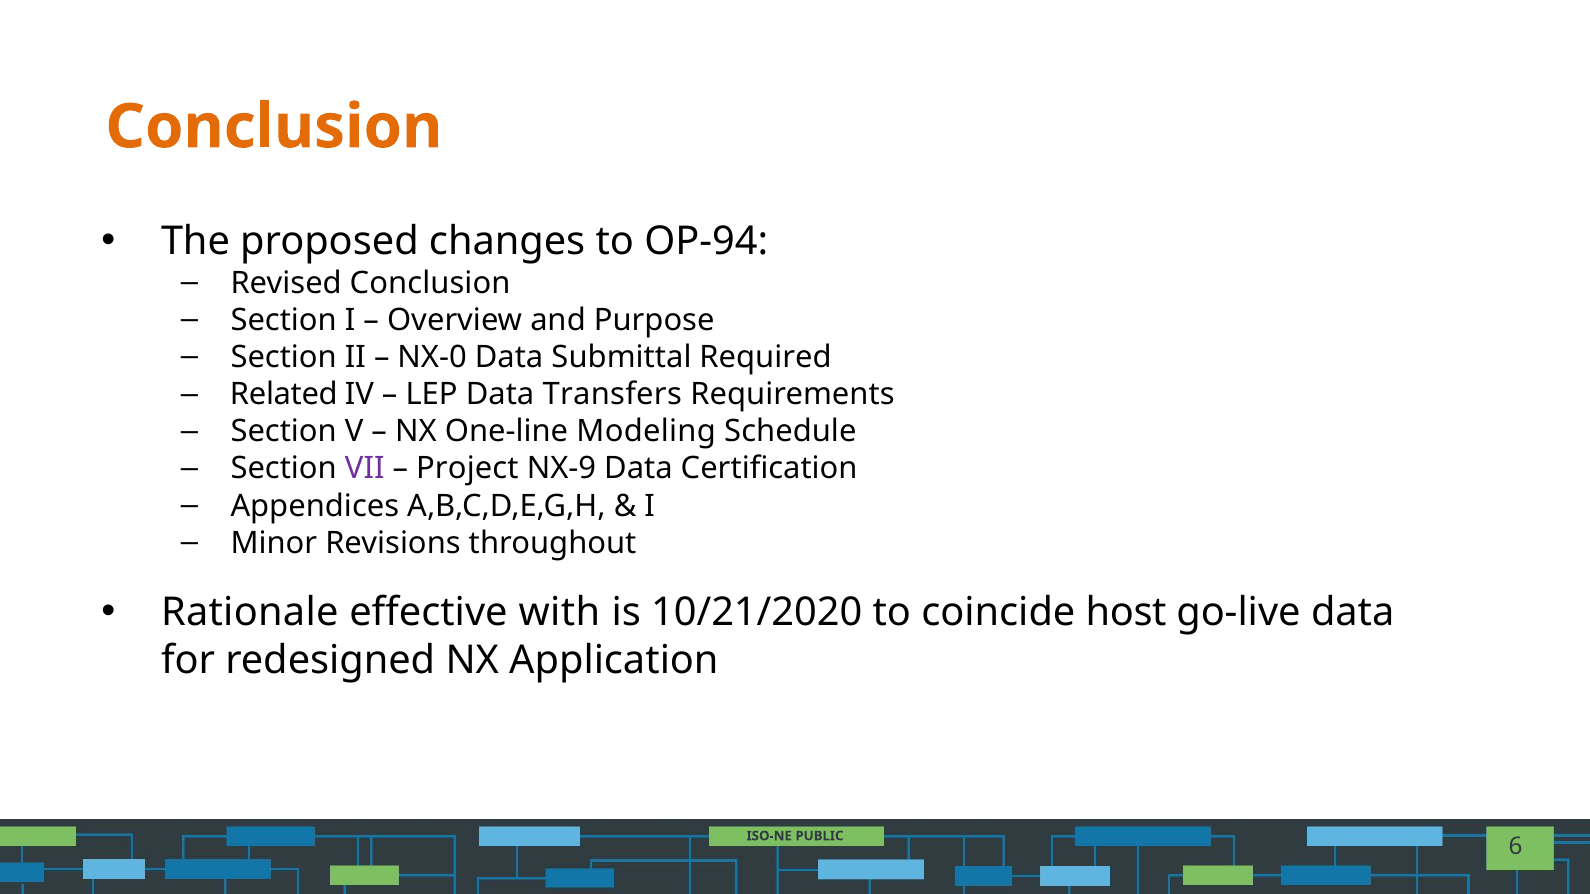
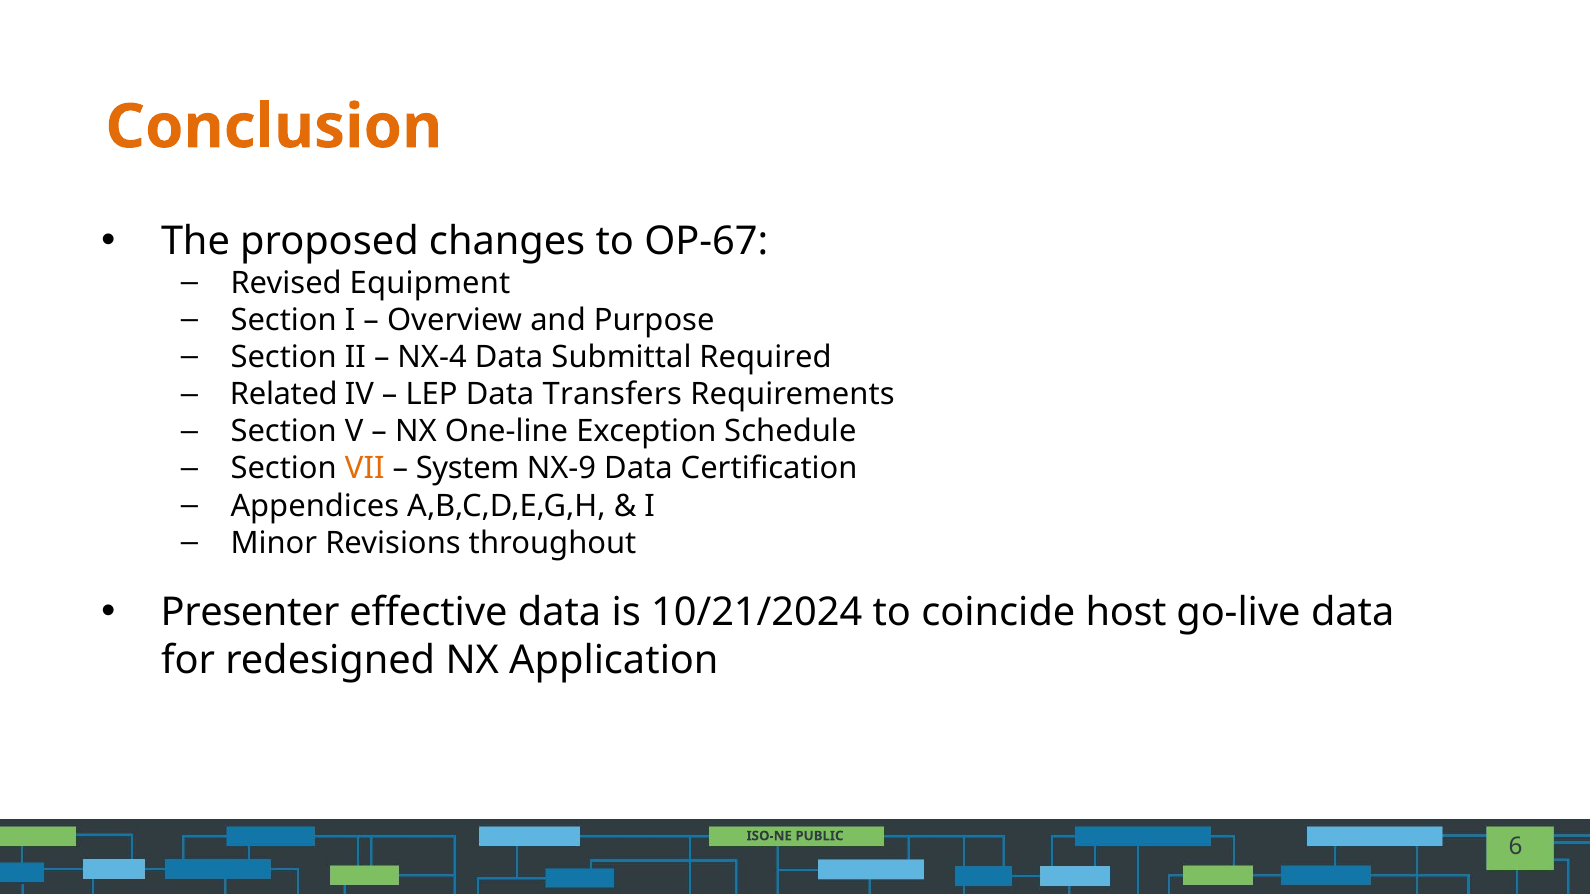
OP-94: OP-94 -> OP-67
Revised Conclusion: Conclusion -> Equipment
NX-0: NX-0 -> NX-4
Modeling: Modeling -> Exception
VII colour: purple -> orange
Project: Project -> System
Rationale: Rationale -> Presenter
effective with: with -> data
10/21/2020: 10/21/2020 -> 10/21/2024
